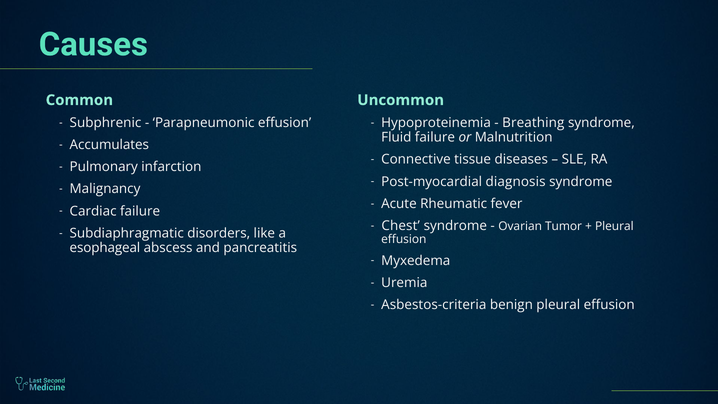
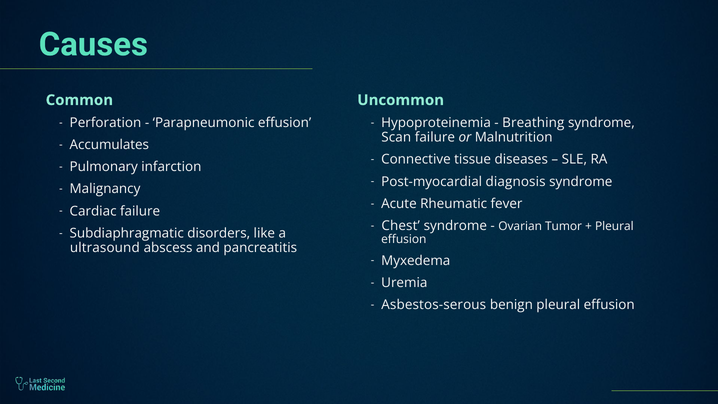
Subphrenic: Subphrenic -> Perforation
Fluid: Fluid -> Scan
esophageal: esophageal -> ultrasound
Asbestos-criteria: Asbestos-criteria -> Asbestos-serous
